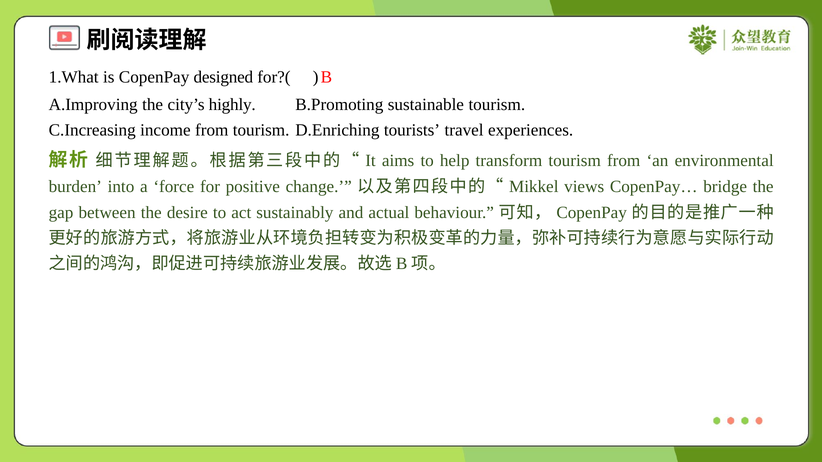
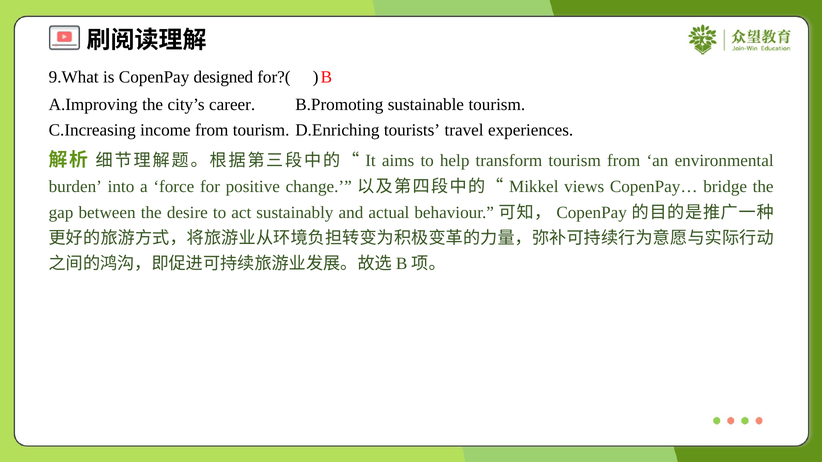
1.What: 1.What -> 9.What
highly: highly -> career
